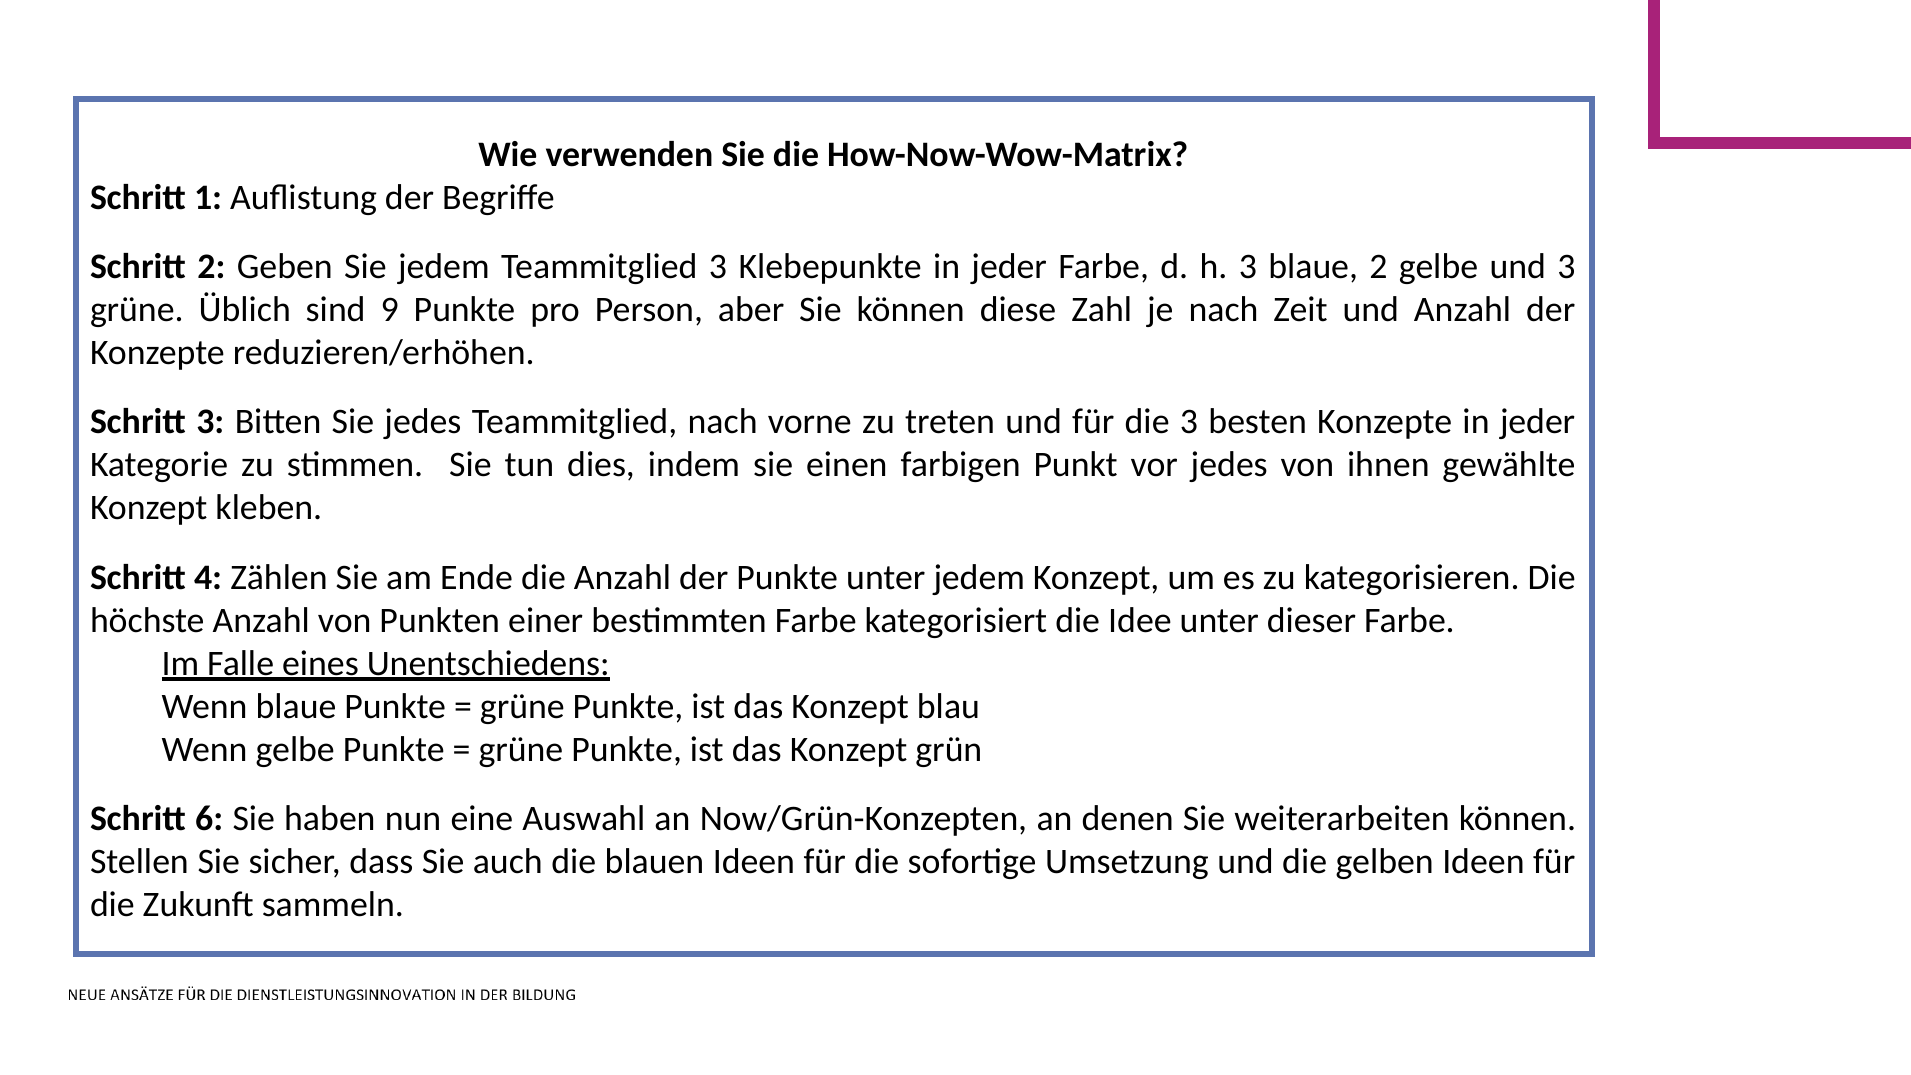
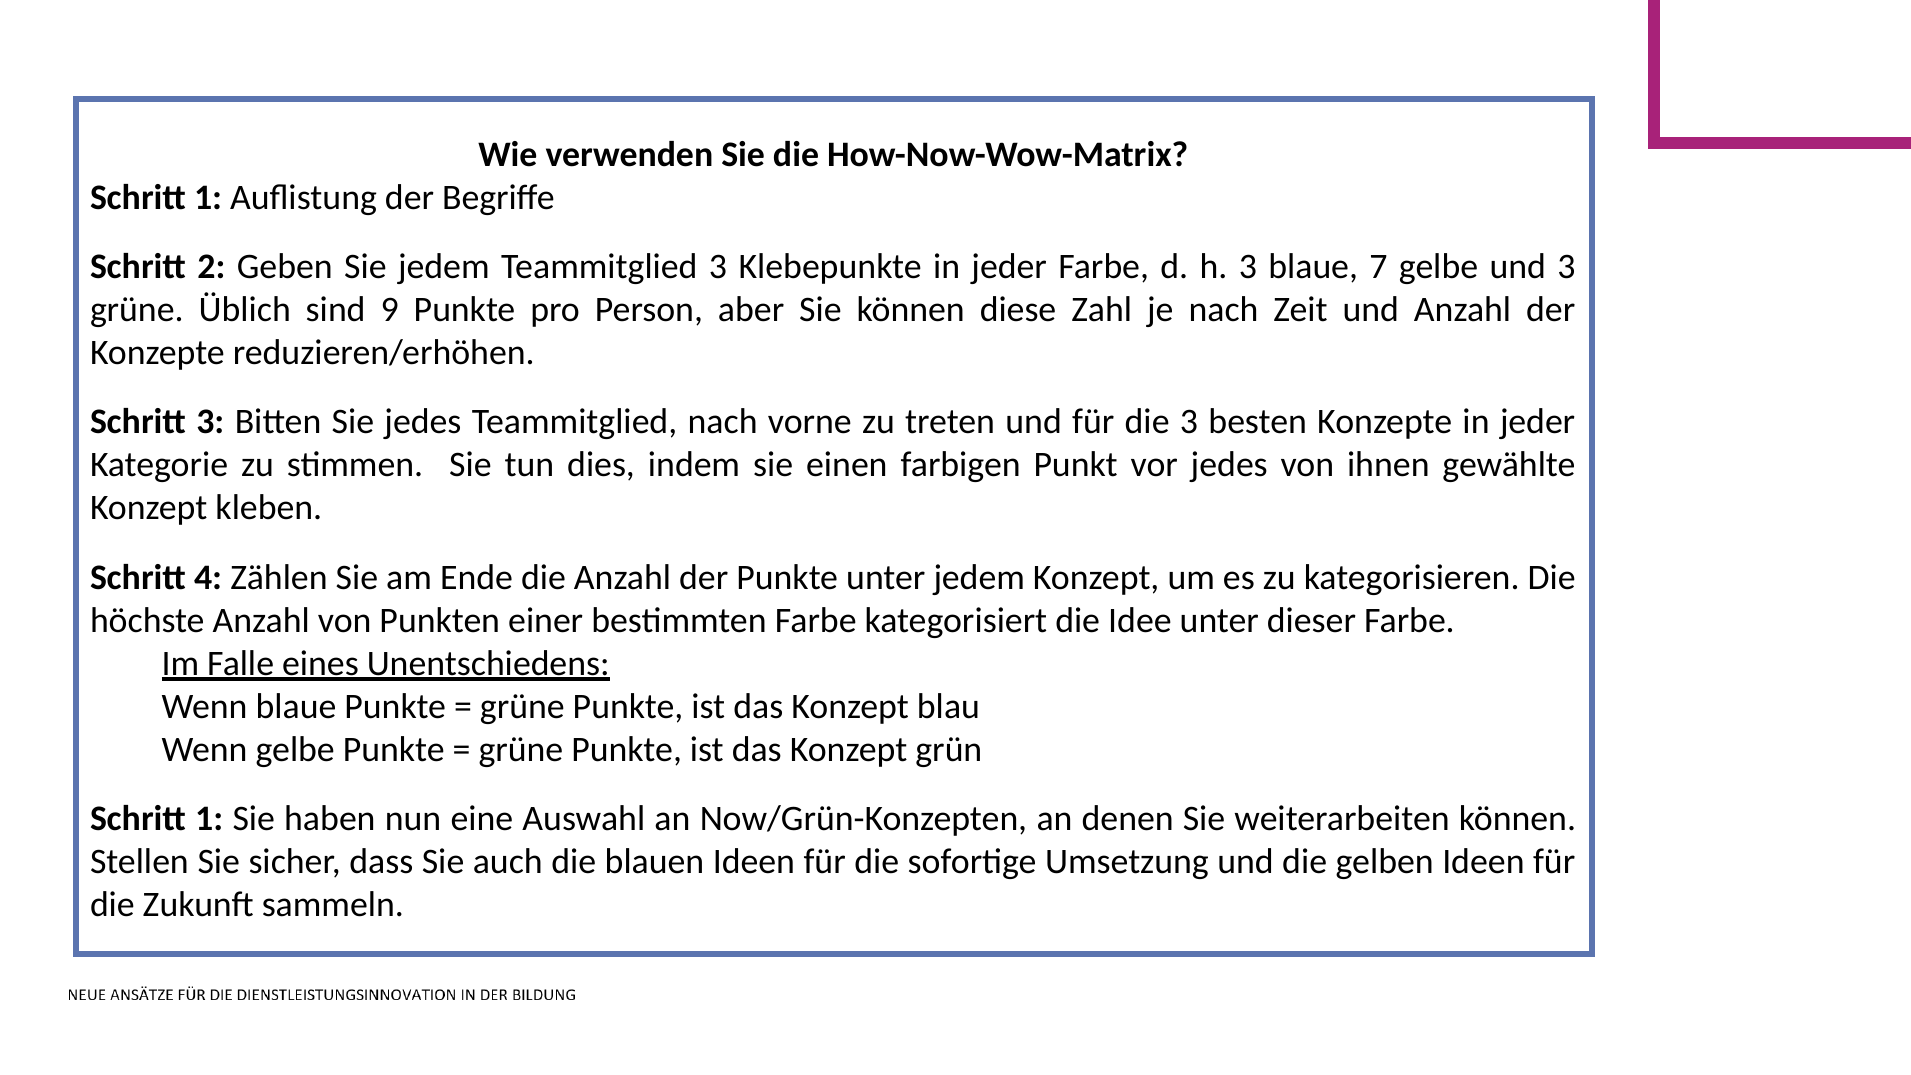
blaue 2: 2 -> 7
6 at (209, 818): 6 -> 1
